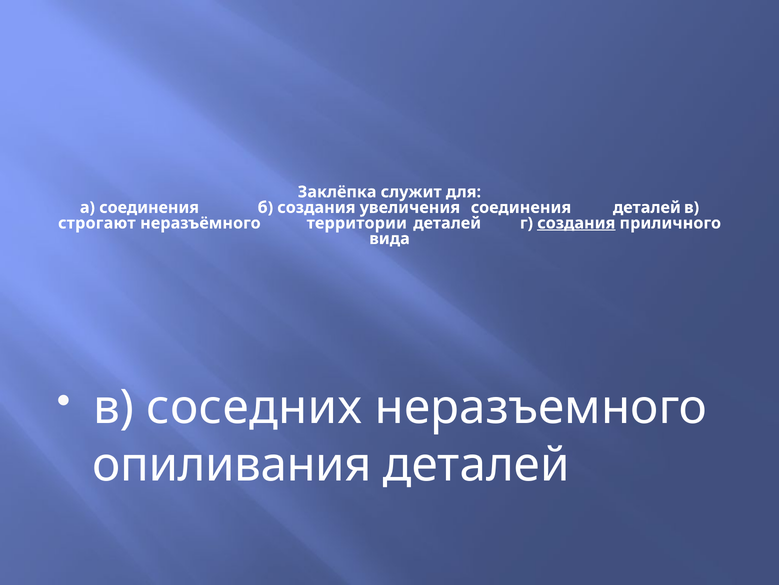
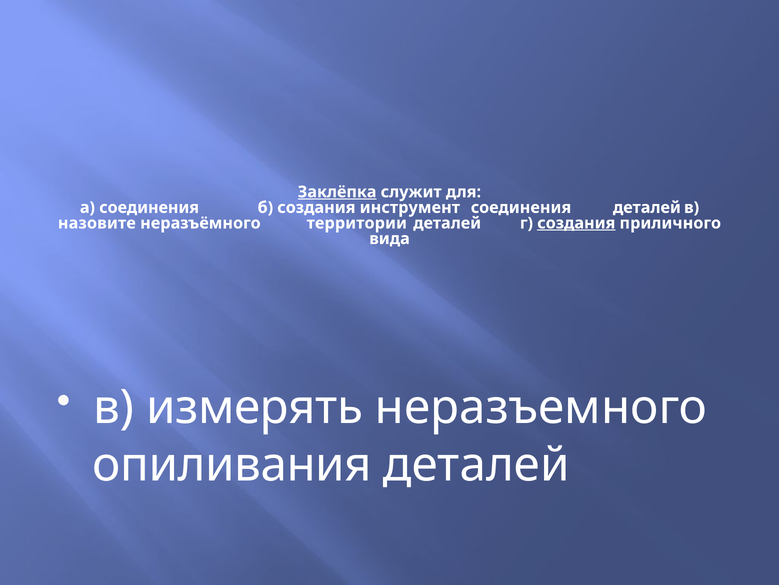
Заклёпка underline: none -> present
увеличения: увеличения -> инструмент
строгают: строгают -> назовите
соседних: соседних -> измерять
